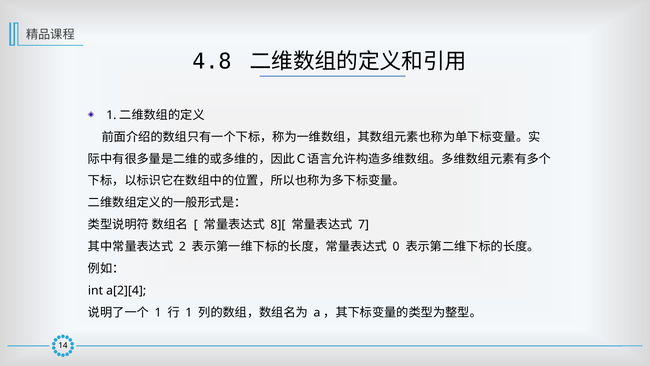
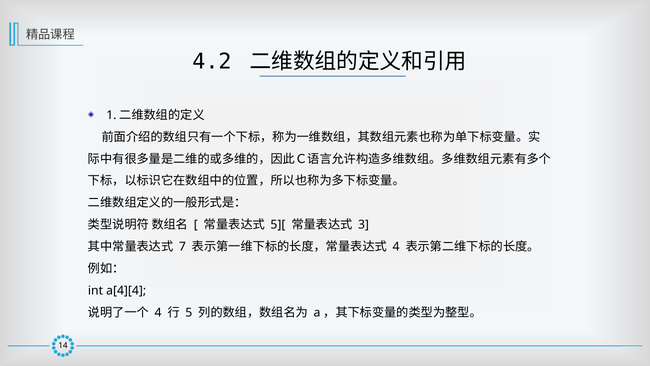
4.8: 4.8 -> 4.2
8][: 8][ -> 5][
7: 7 -> 3
2: 2 -> 7
0 at (396, 247): 0 -> 4
a[2][4: a[2][4 -> a[4][4
1 at (158, 312): 1 -> 4
1 at (189, 312): 1 -> 5
